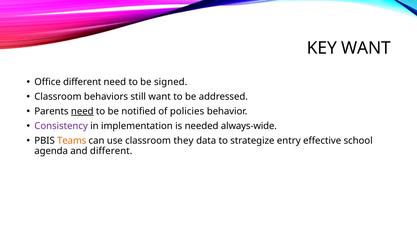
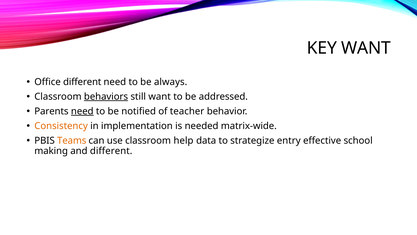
signed: signed -> always
behaviors underline: none -> present
policies: policies -> teacher
Consistency colour: purple -> orange
always-wide: always-wide -> matrix-wide
they: they -> help
agenda: agenda -> making
